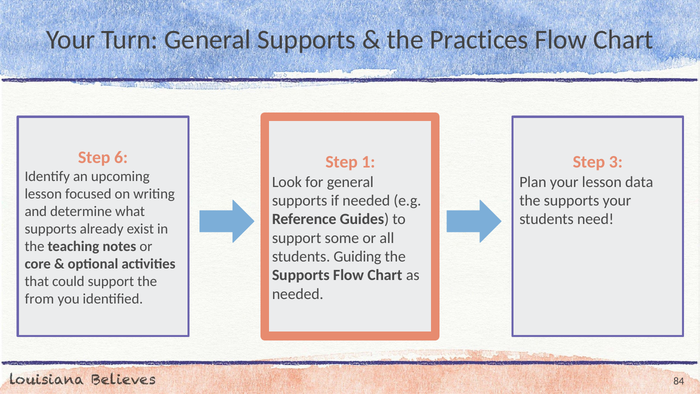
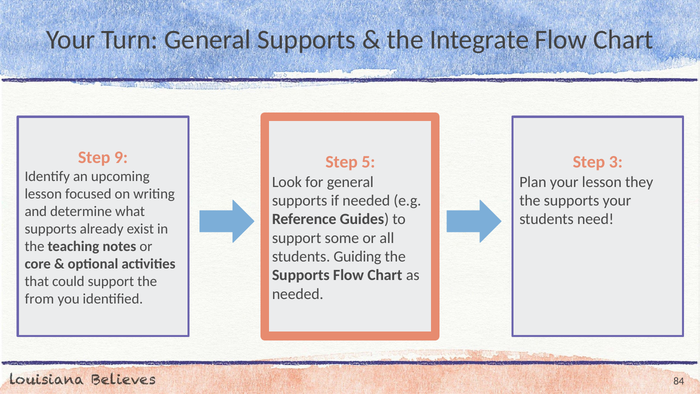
Practices: Practices -> Integrate
6: 6 -> 9
1: 1 -> 5
data: data -> they
